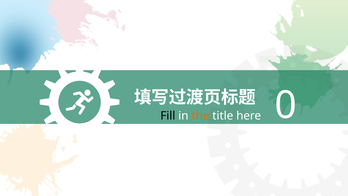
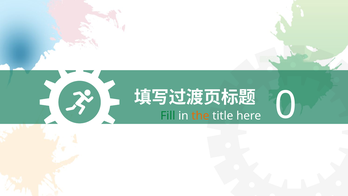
Fill colour: black -> green
